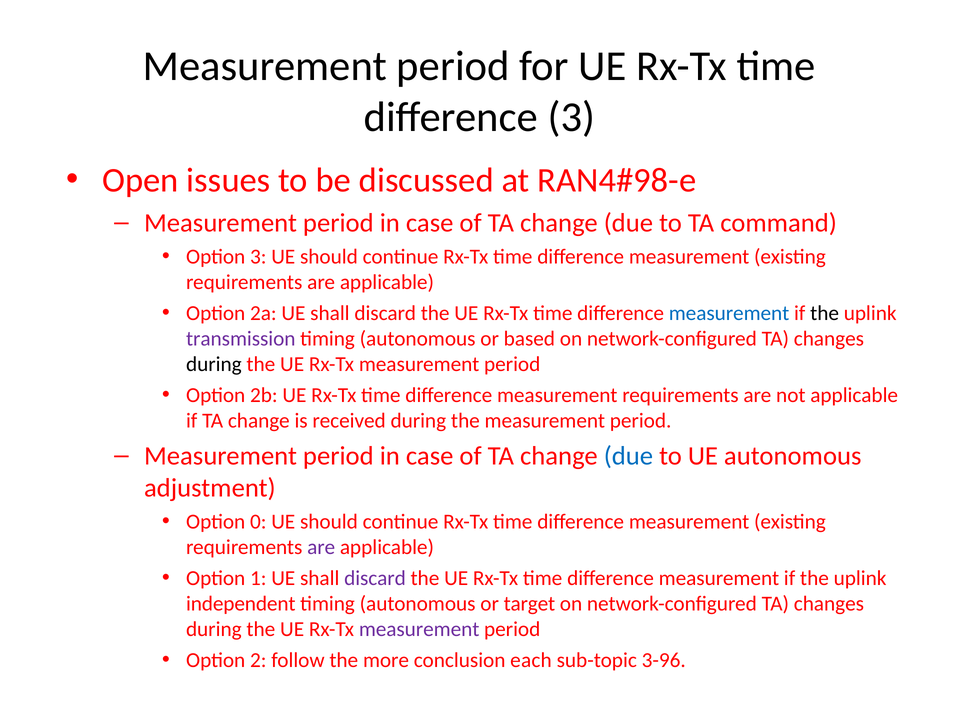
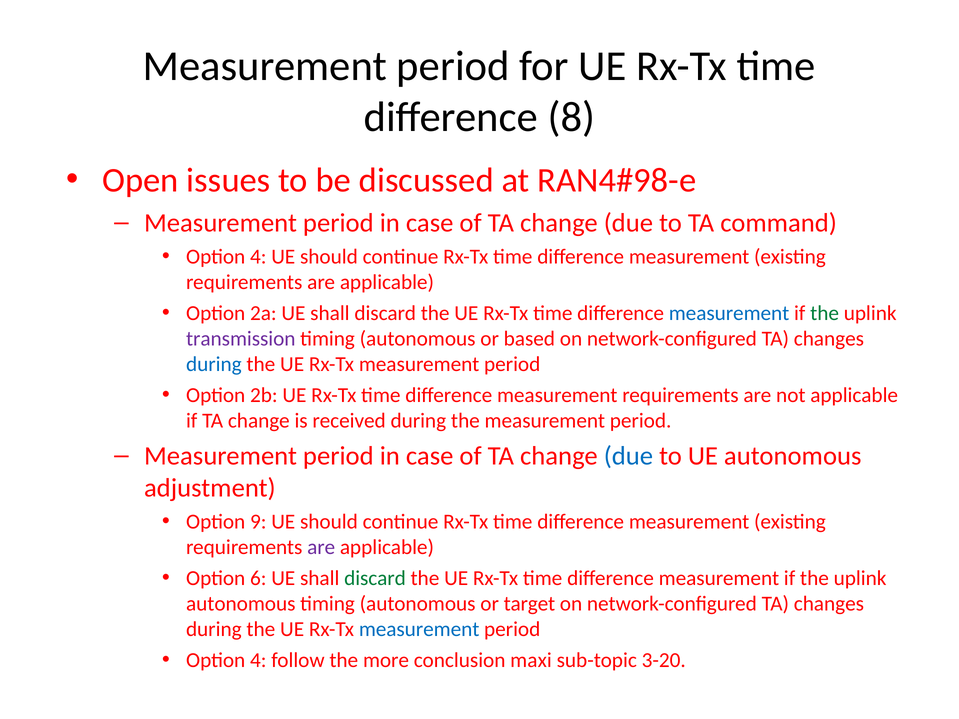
difference 3: 3 -> 8
3 at (258, 257): 3 -> 4
the at (825, 313) colour: black -> green
during at (214, 364) colour: black -> blue
0: 0 -> 9
1: 1 -> 6
discard at (375, 578) colour: purple -> green
independent at (241, 604): independent -> autonomous
measurement at (419, 630) colour: purple -> blue
2 at (258, 660): 2 -> 4
each: each -> maxi
3-96: 3-96 -> 3-20
